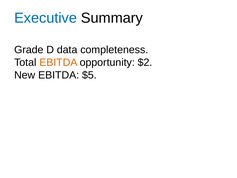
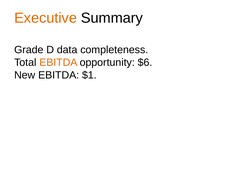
Executive colour: blue -> orange
$2: $2 -> $6
$5: $5 -> $1
